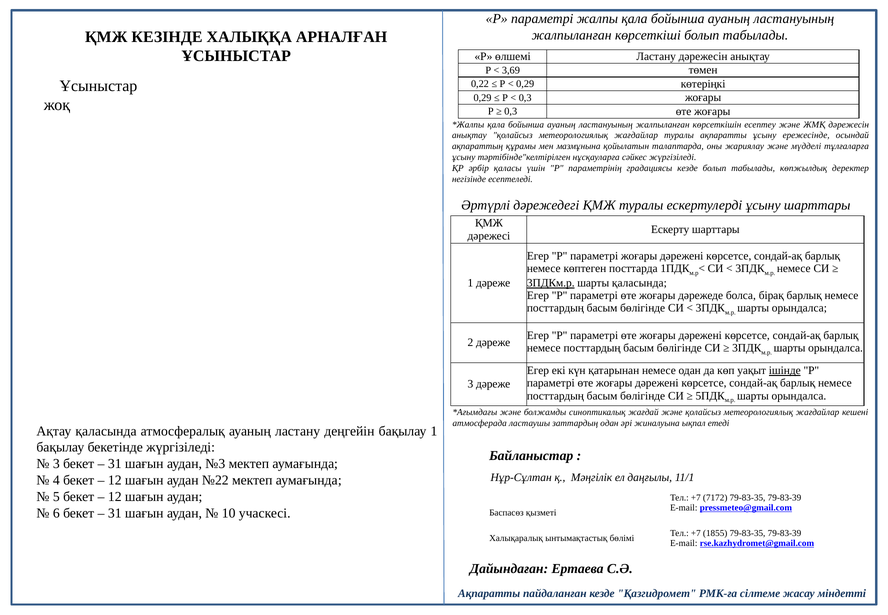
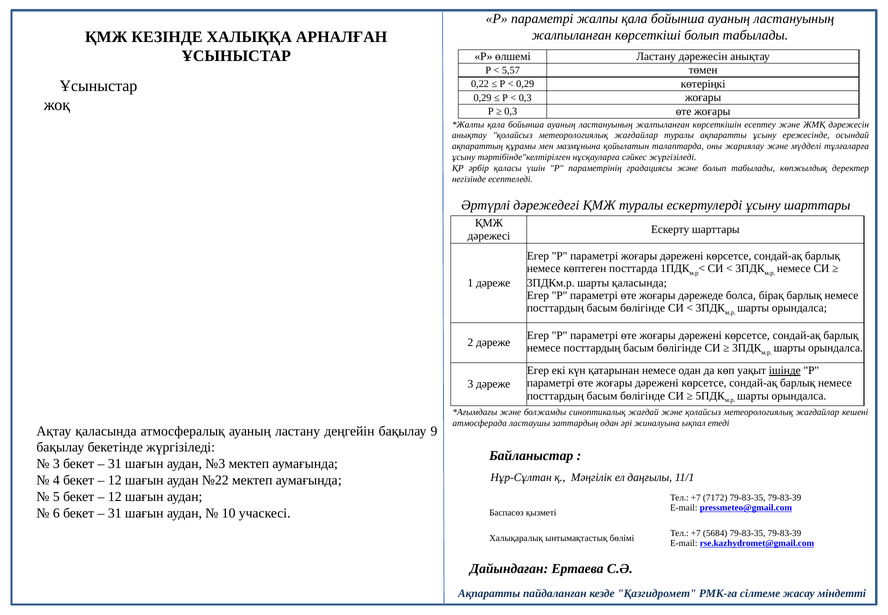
3,69: 3,69 -> 5,57
градациясы кезде: кезде -> және
3ПДКм.р underline: present -> none
бақылау 1: 1 -> 9
1855: 1855 -> 5684
